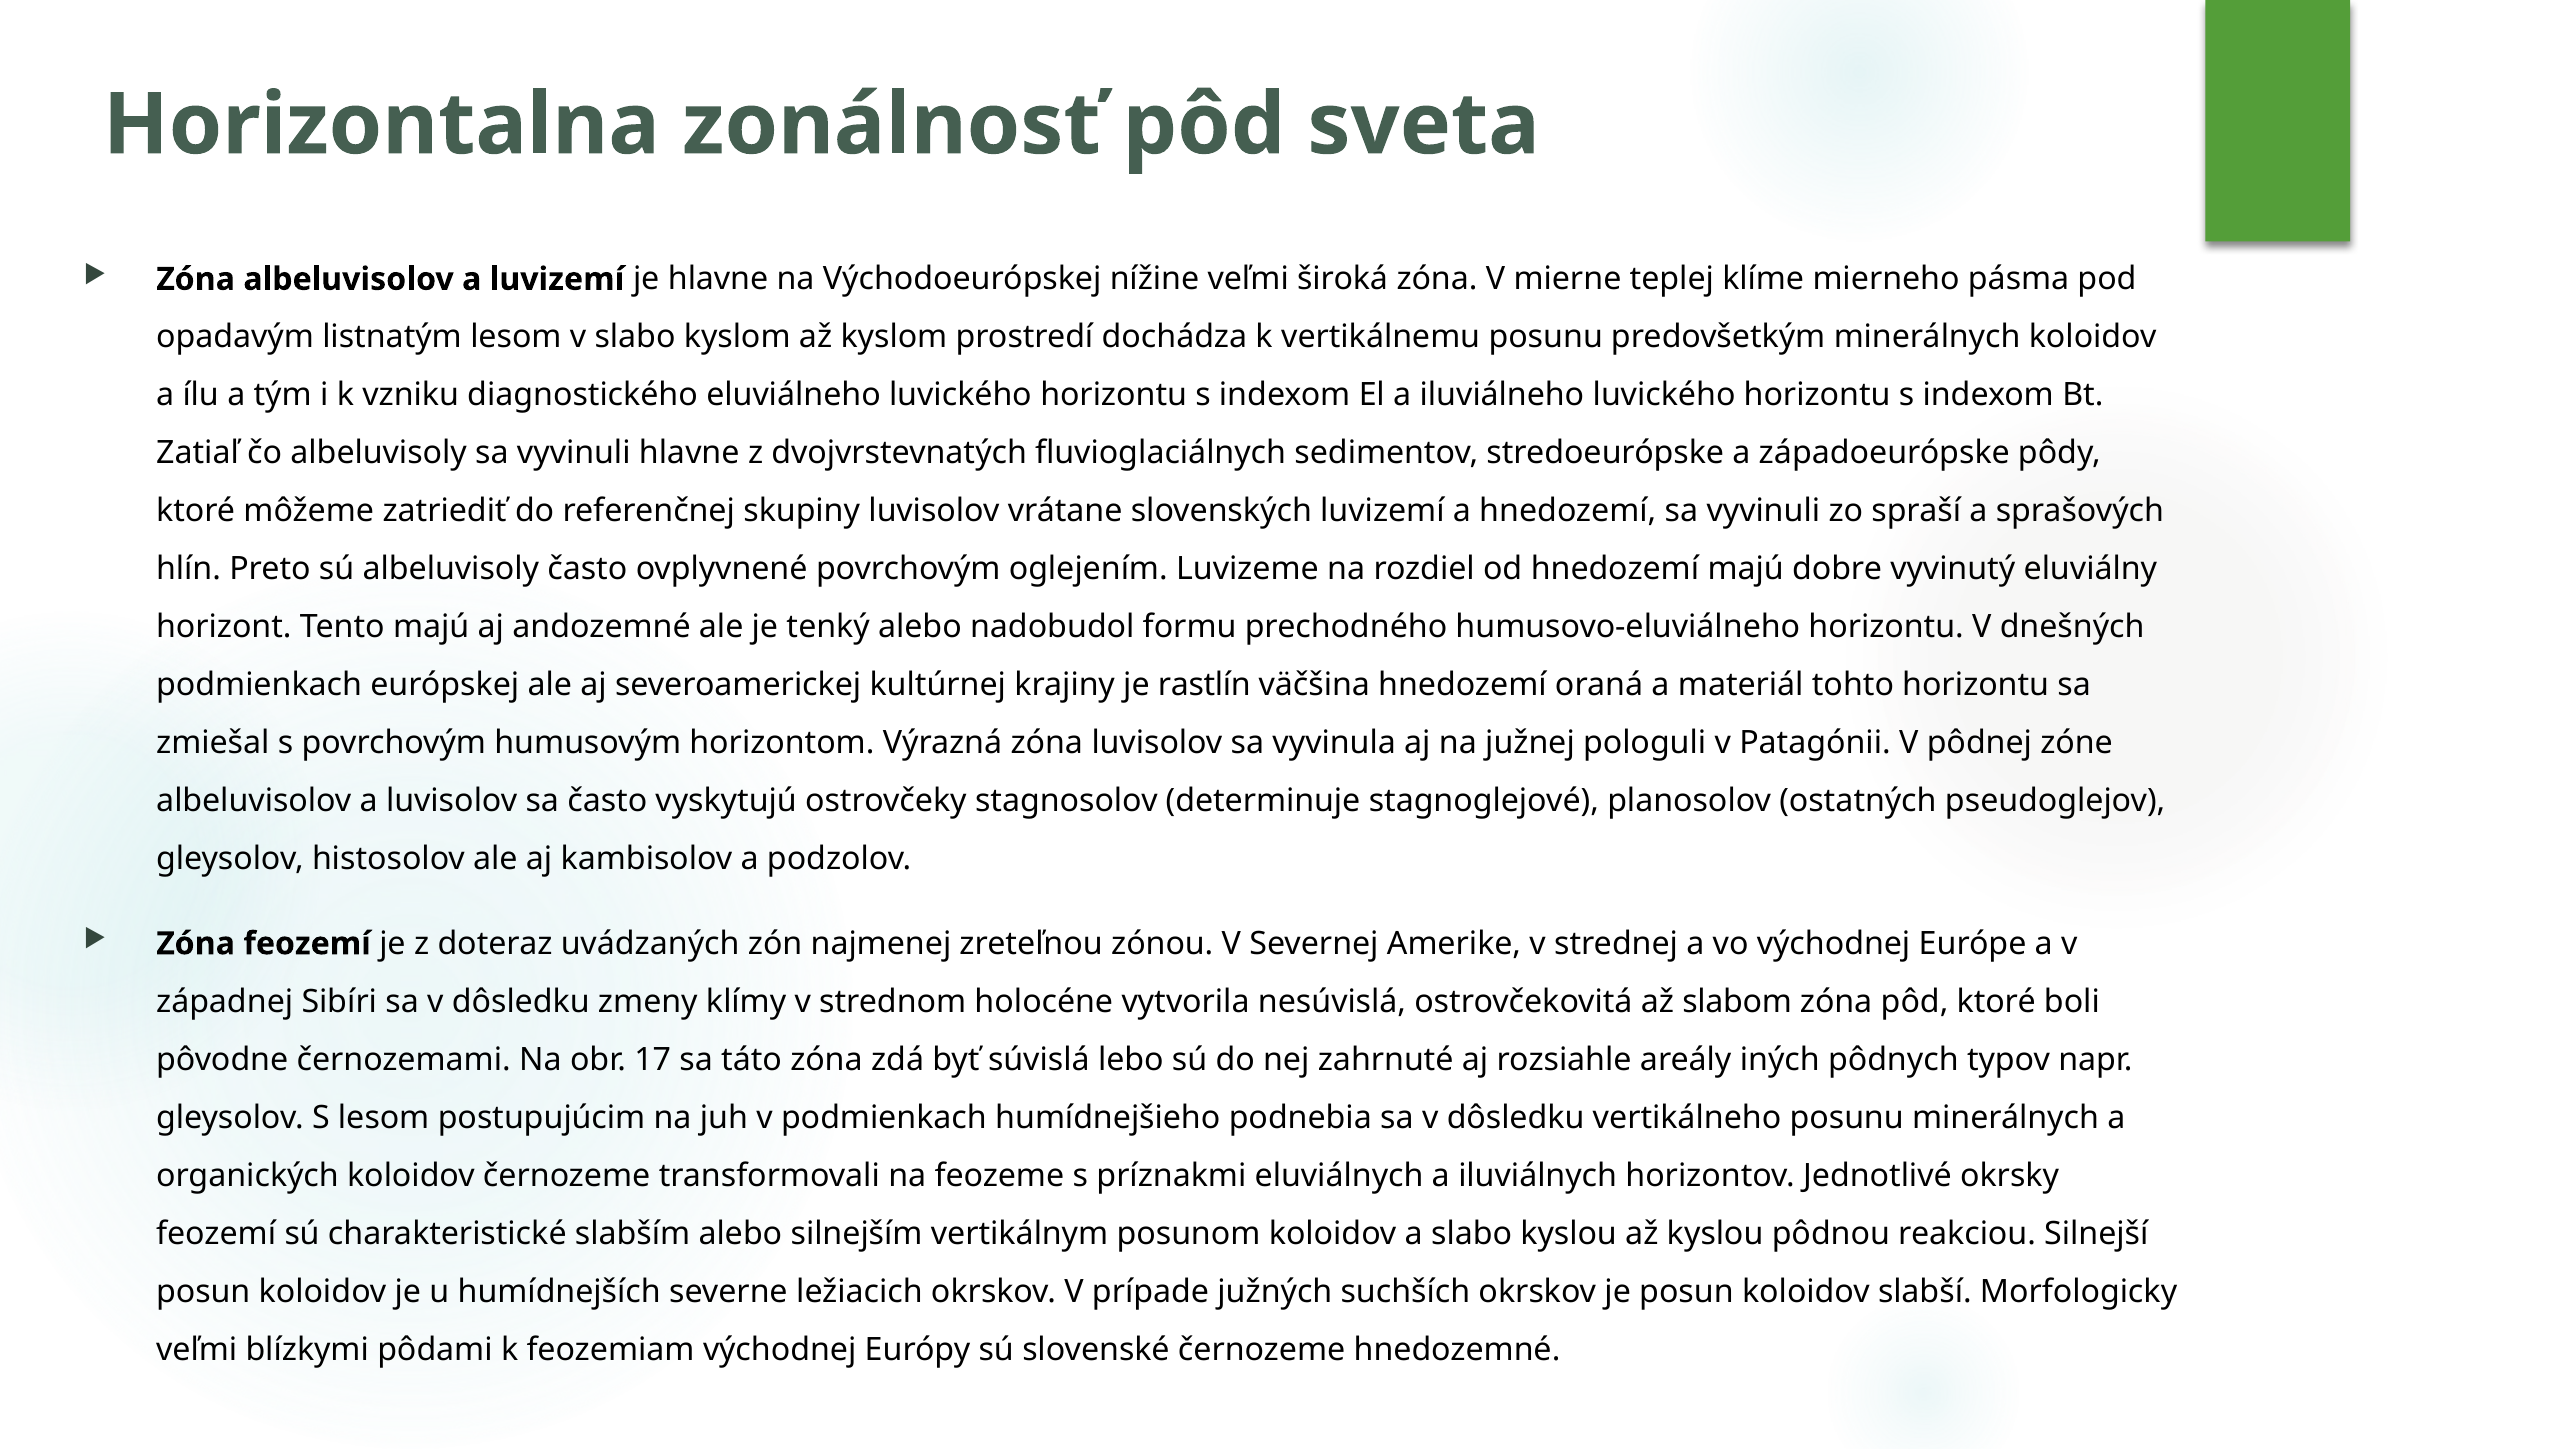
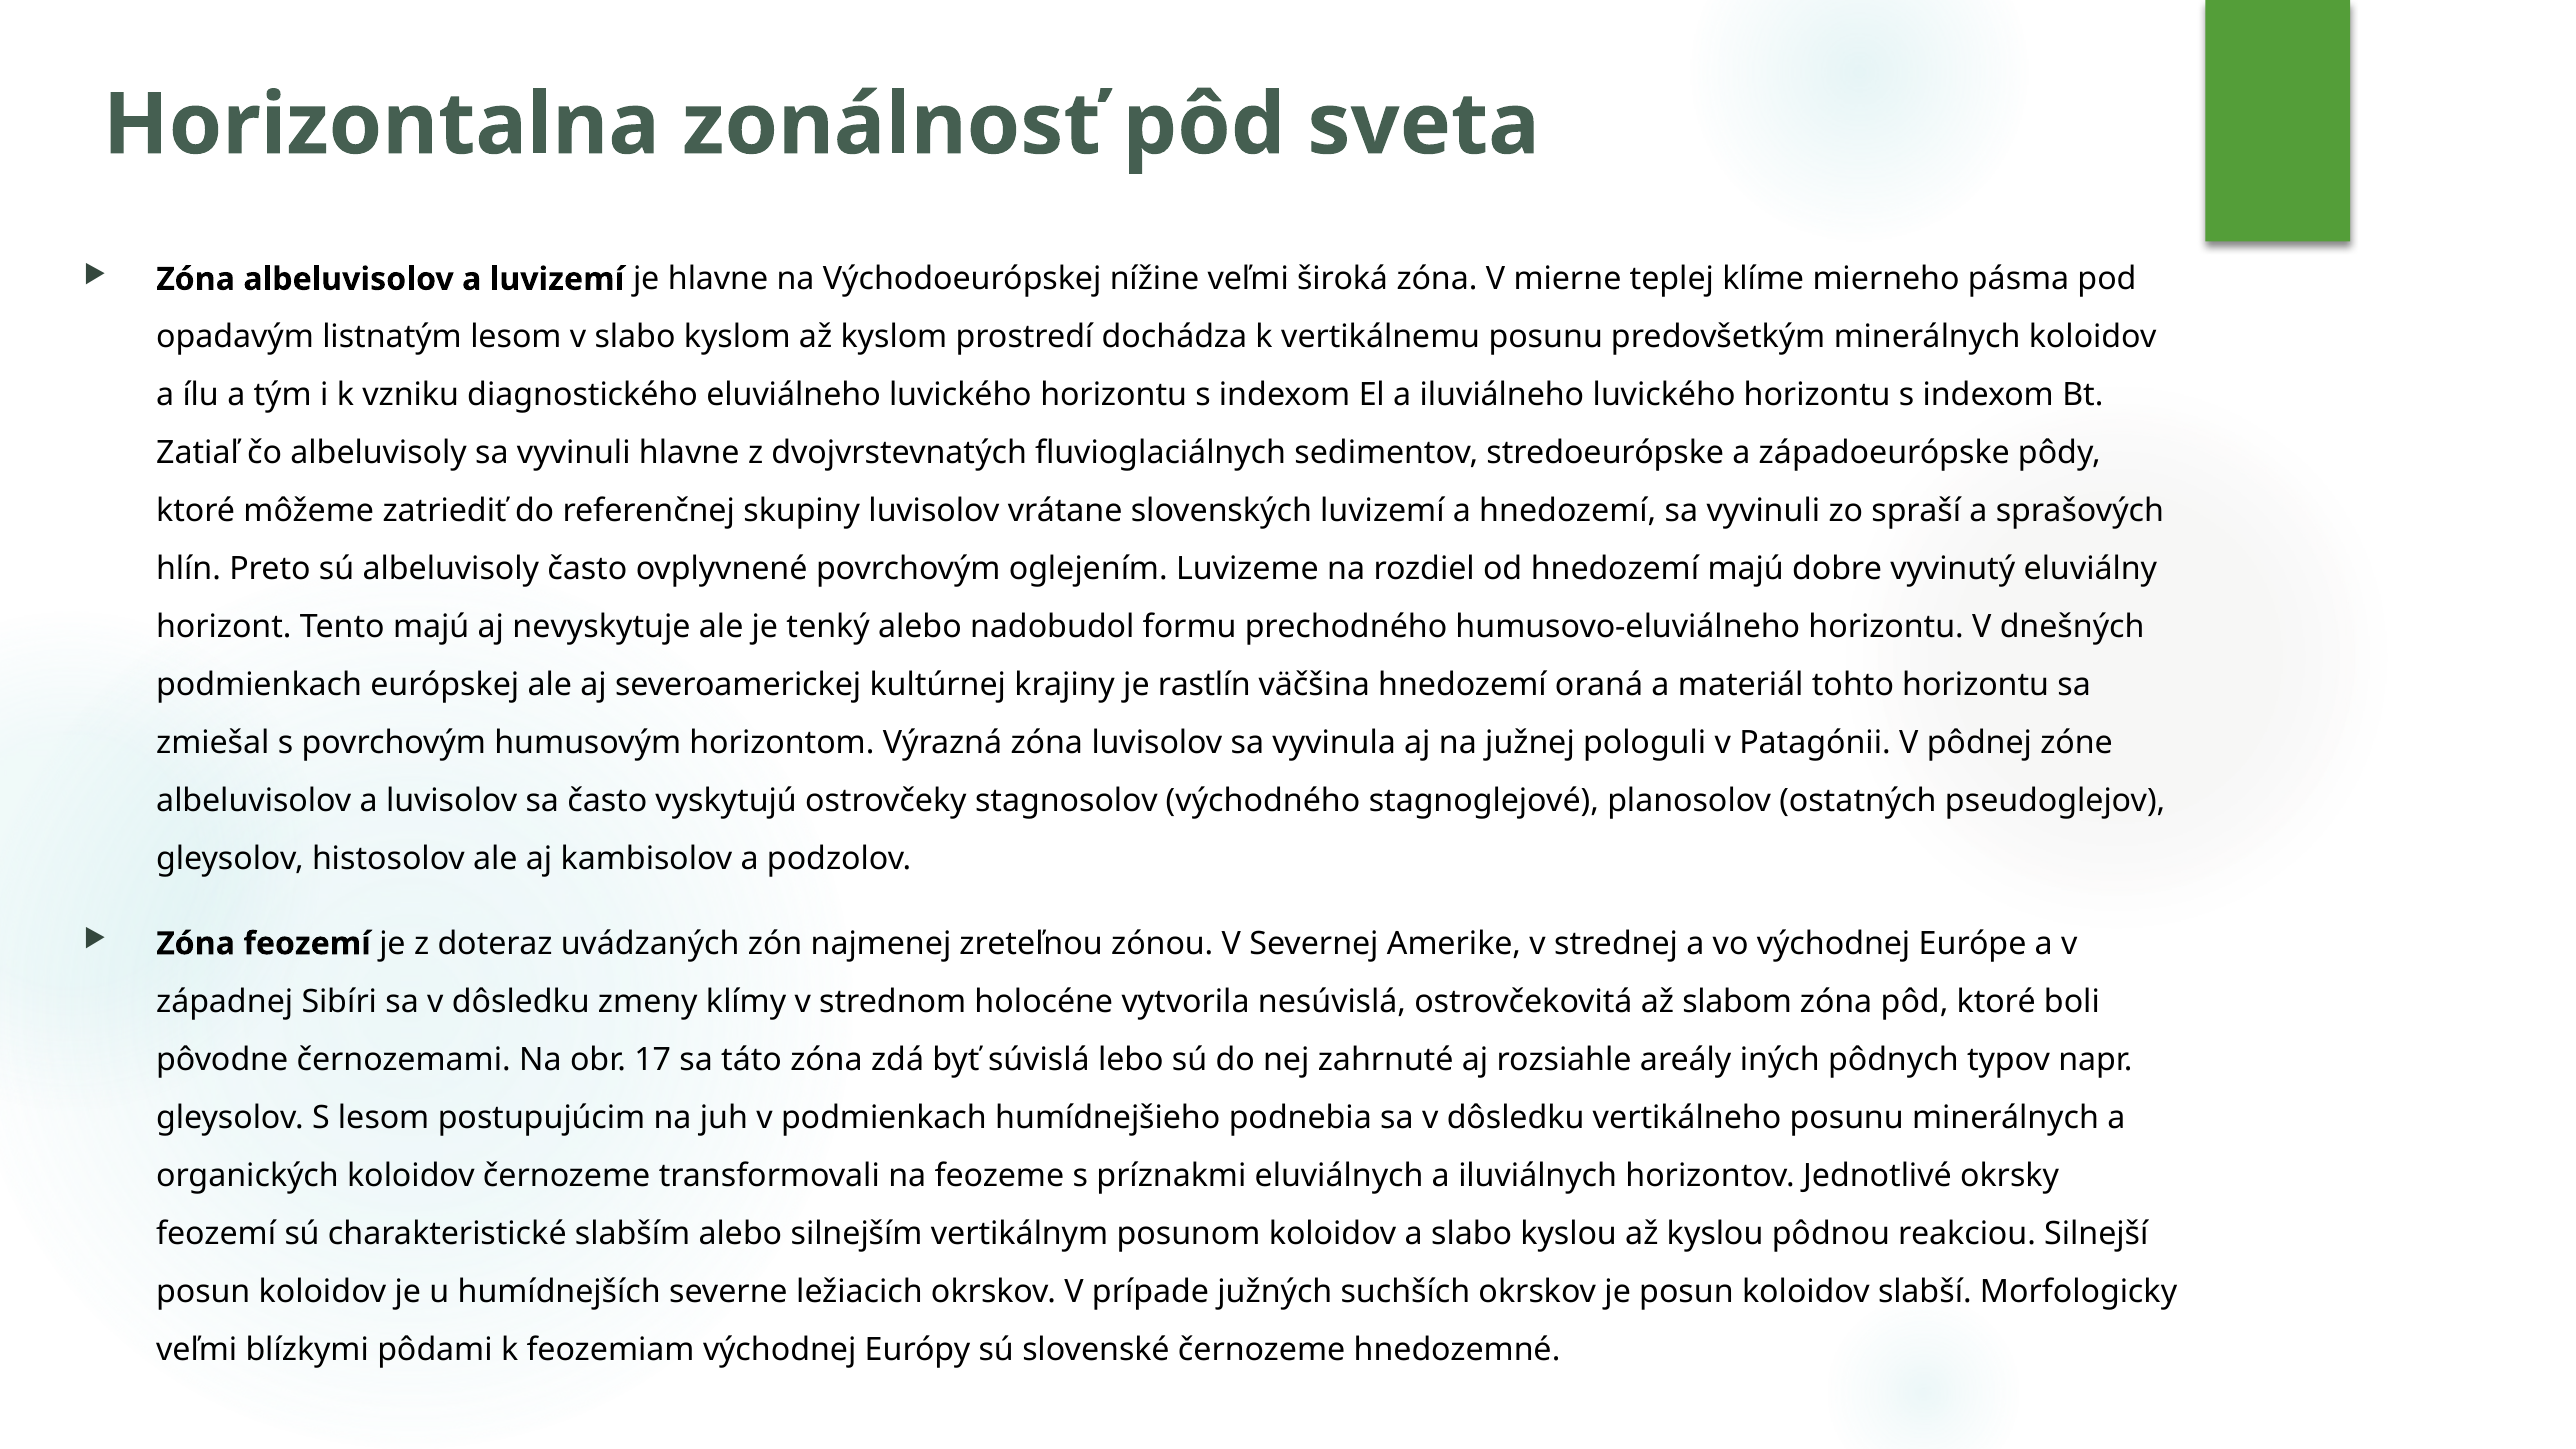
andozemné: andozemné -> nevyskytuje
determinuje: determinuje -> východného
